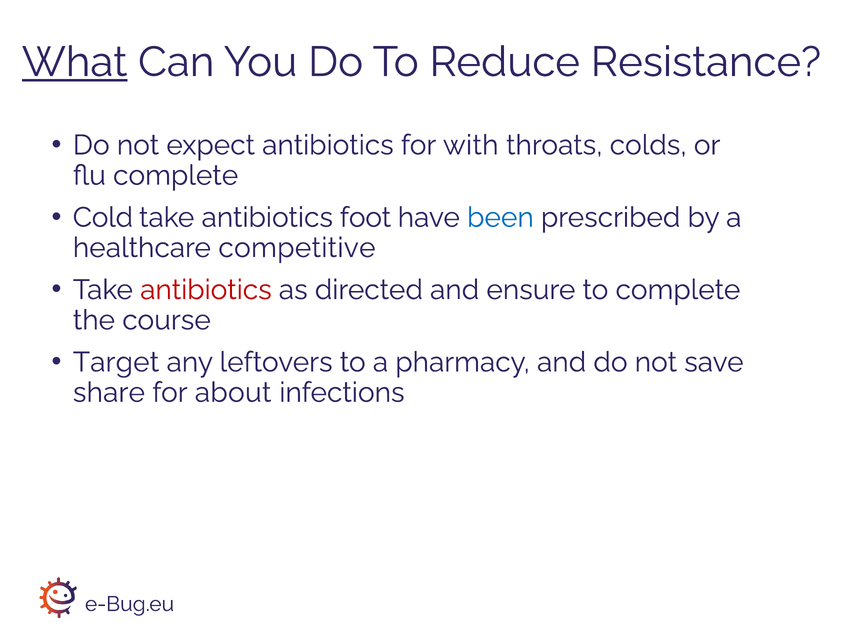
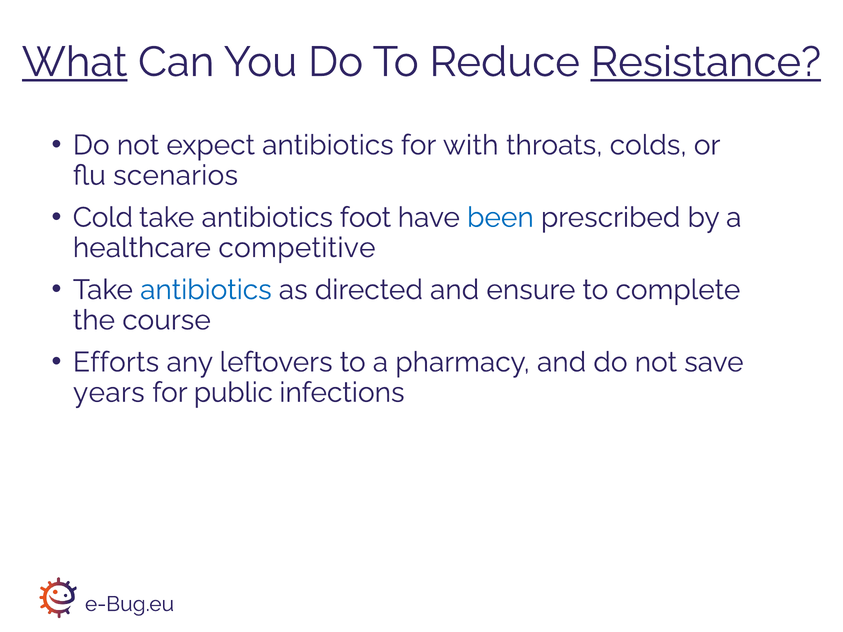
Resistance underline: none -> present
flu complete: complete -> scenarios
antibiotics at (206, 290) colour: red -> blue
Target: Target -> Efforts
share: share -> years
about: about -> public
